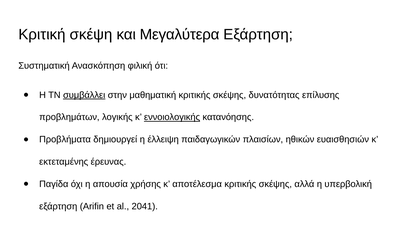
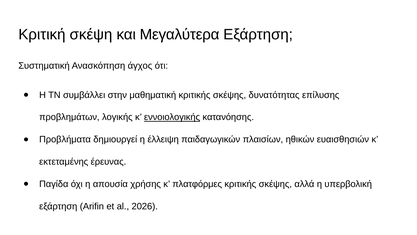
φιλική: φιλική -> άγχος
συμβάλλει underline: present -> none
αποτέλεσμα: αποτέλεσμα -> πλατφόρμες
2041: 2041 -> 2026
